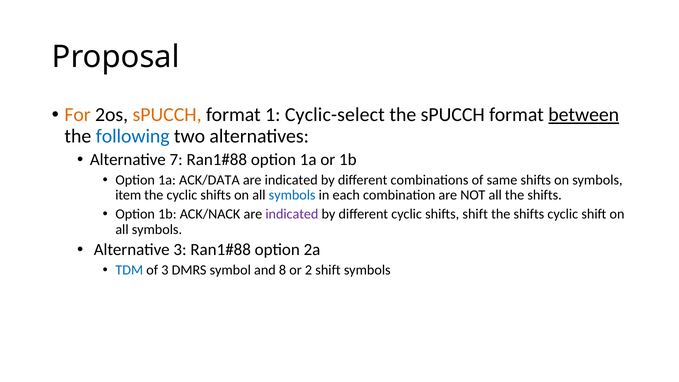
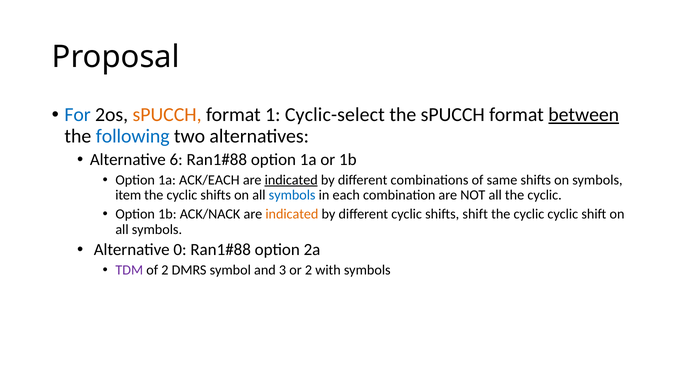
For colour: orange -> blue
7: 7 -> 6
ACK/DATA: ACK/DATA -> ACK/EACH
indicated at (291, 180) underline: none -> present
all the shifts: shifts -> cyclic
indicated at (292, 214) colour: purple -> orange
shifts at (529, 214): shifts -> cyclic
Alternative 3: 3 -> 0
TDM colour: blue -> purple
of 3: 3 -> 2
8: 8 -> 3
2 shift: shift -> with
